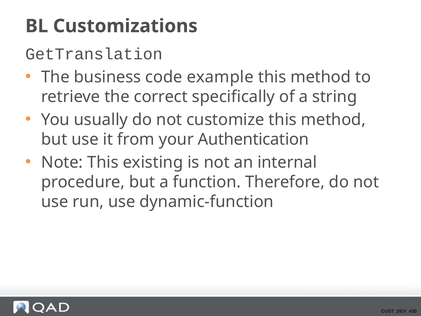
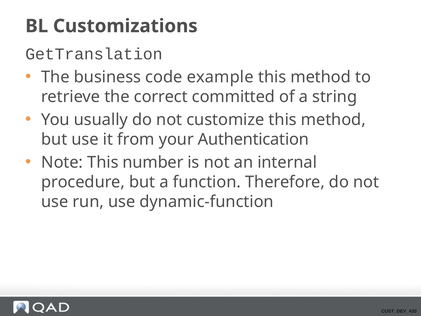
specifically: specifically -> committed
existing: existing -> number
